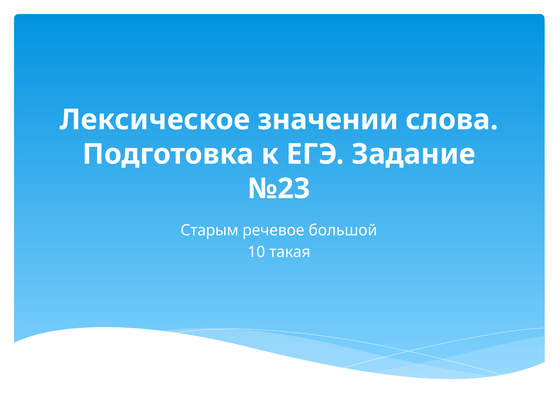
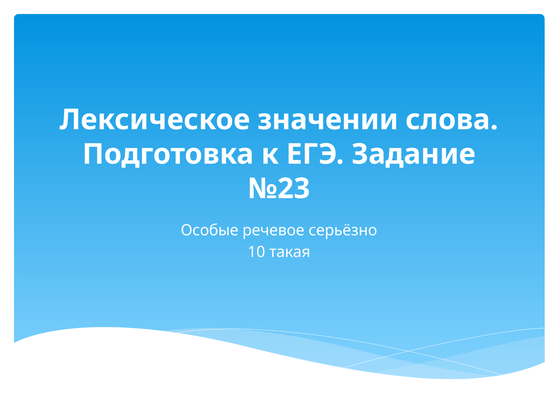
Старым: Старым -> Особые
большой: большой -> серьёзно
